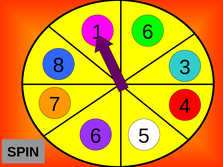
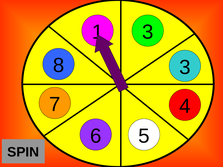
6 at (148, 32): 6 -> 3
